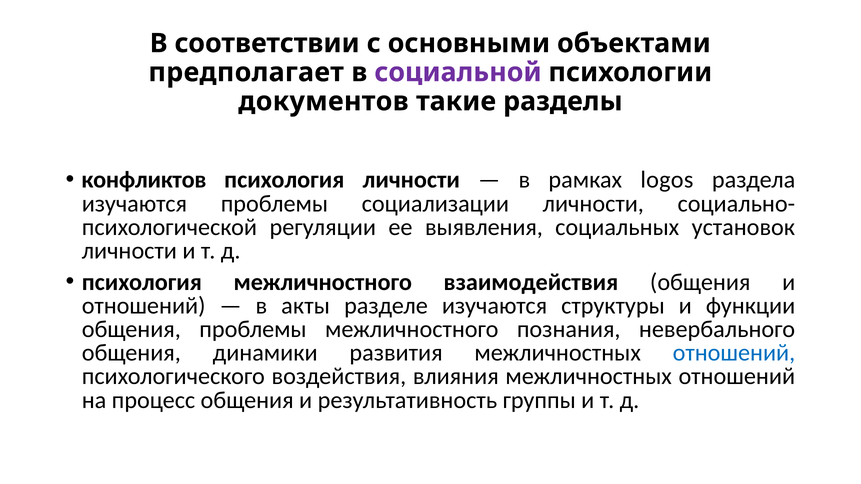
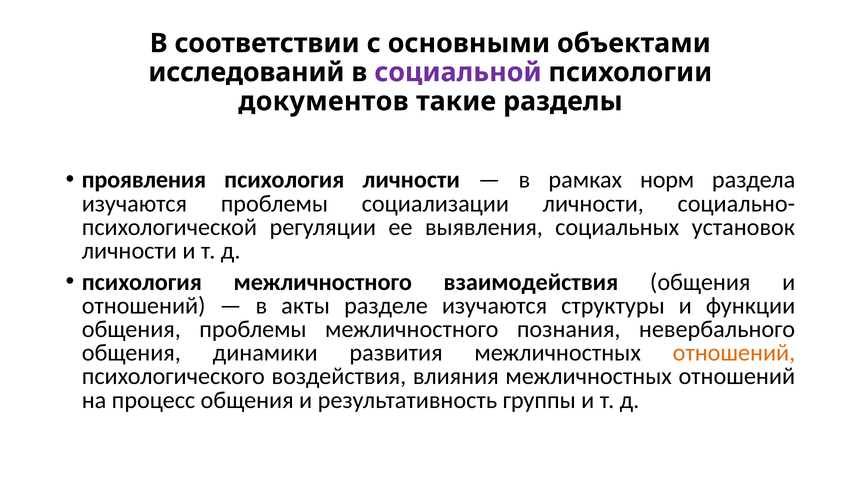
предполагает: предполагает -> исследований
конфликтов: конфликтов -> проявления
logos: logos -> норм
отношений at (734, 353) colour: blue -> orange
